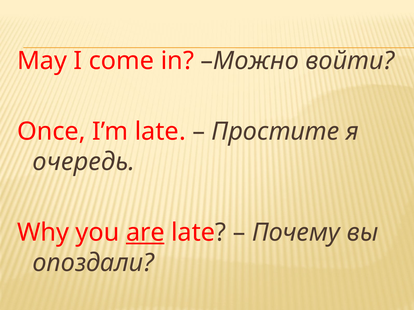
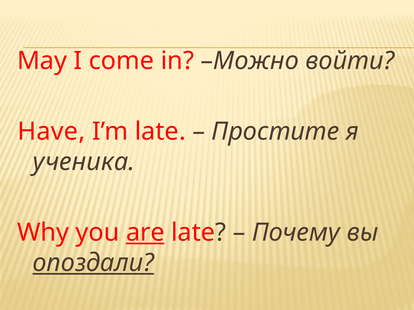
Once: Once -> Have
очередь: очередь -> ученика
опоздали underline: none -> present
